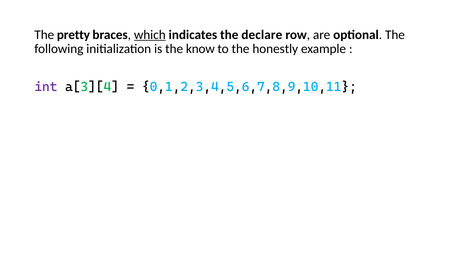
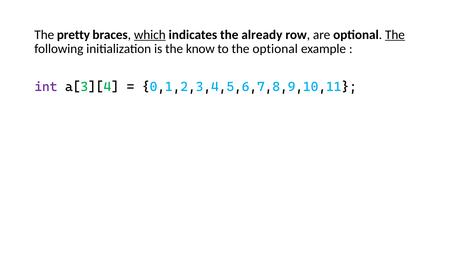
declare: declare -> already
The at (395, 35) underline: none -> present
the honestly: honestly -> optional
